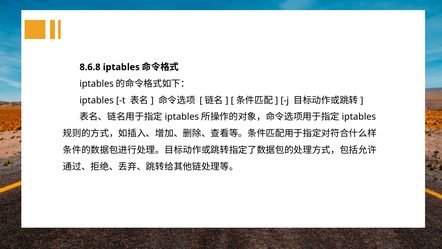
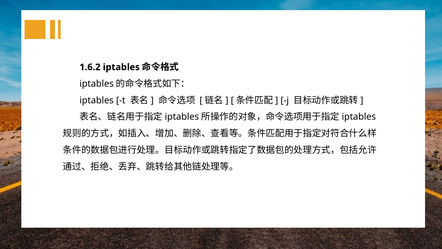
8.6.8: 8.6.8 -> 1.6.2
